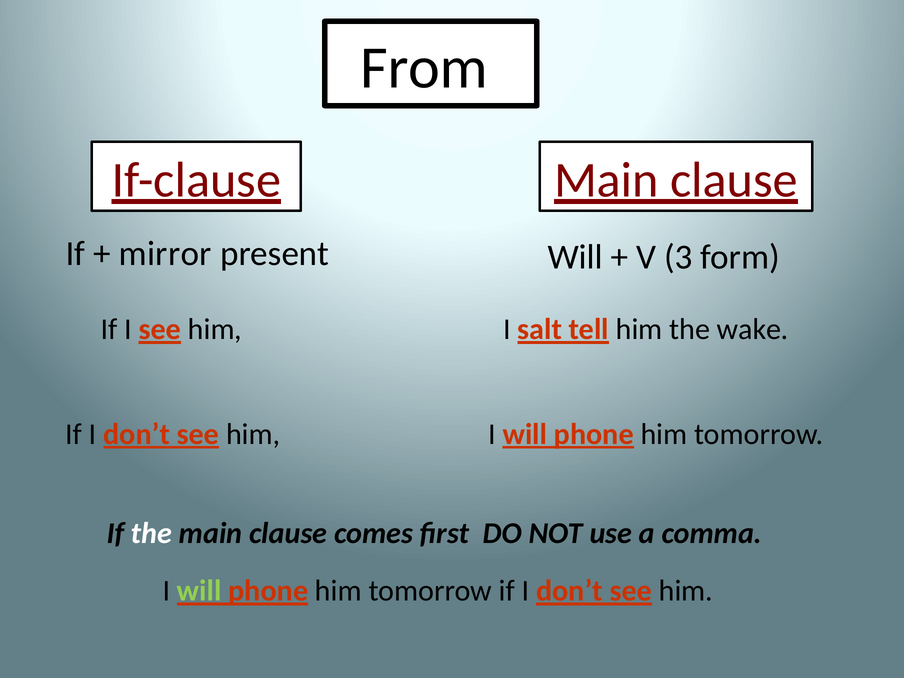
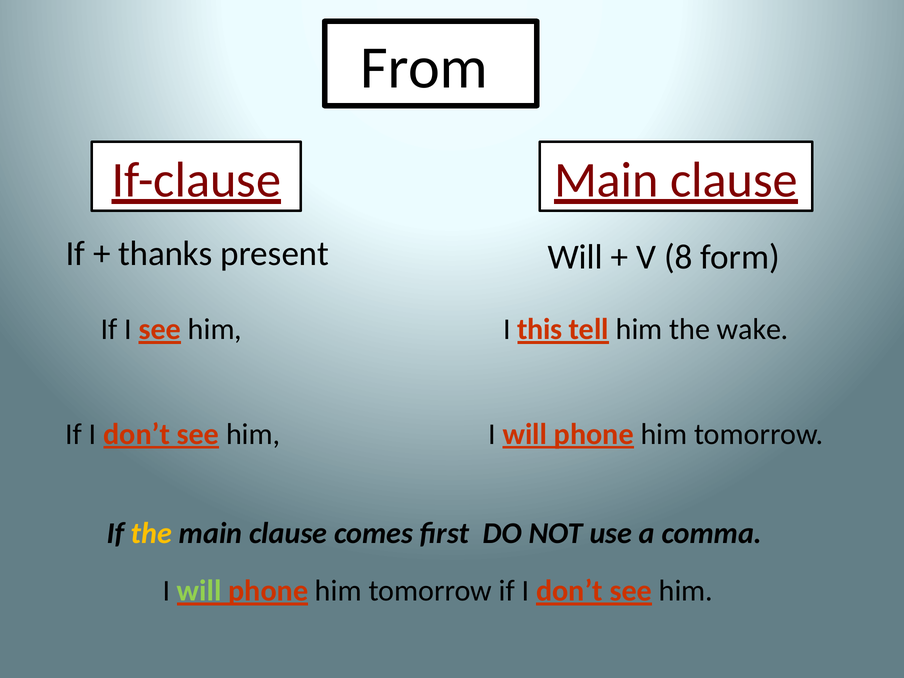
mirror: mirror -> thanks
3: 3 -> 8
salt: salt -> this
the at (152, 533) colour: white -> yellow
